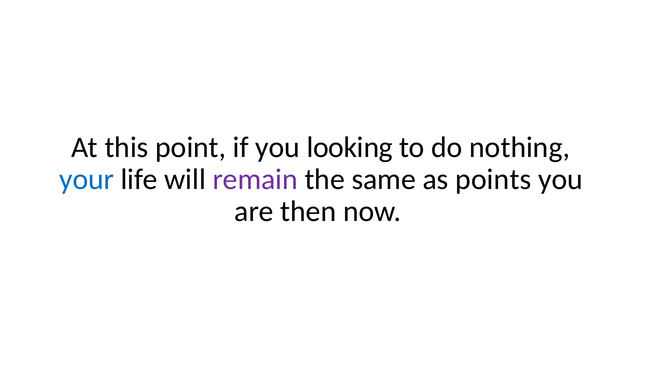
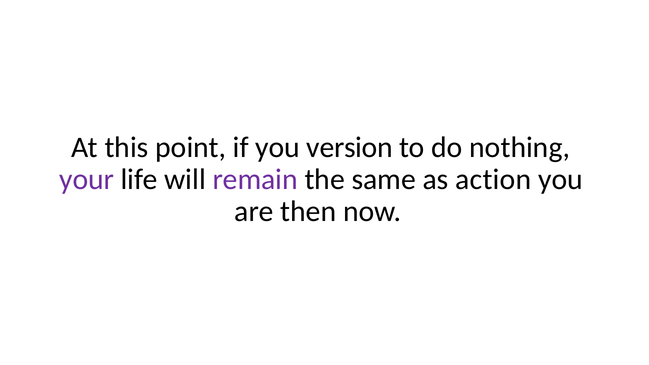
looking: looking -> version
your colour: blue -> purple
points: points -> action
